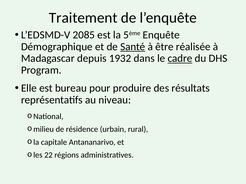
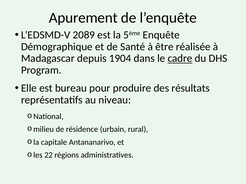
Traitement: Traitement -> Apurement
2085: 2085 -> 2089
Santé underline: present -> none
1932: 1932 -> 1904
